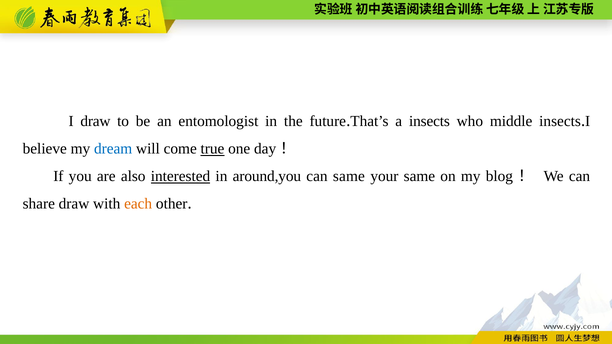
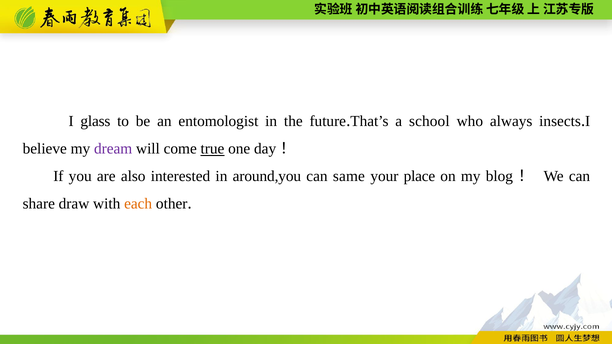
I draw: draw -> glass
a insects: insects -> school
middle: middle -> always
dream colour: blue -> purple
interested underline: present -> none
your same: same -> place
